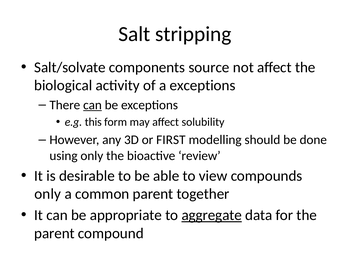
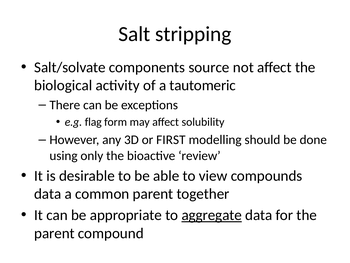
a exceptions: exceptions -> tautomeric
can at (92, 105) underline: present -> none
this: this -> flag
only at (48, 194): only -> data
